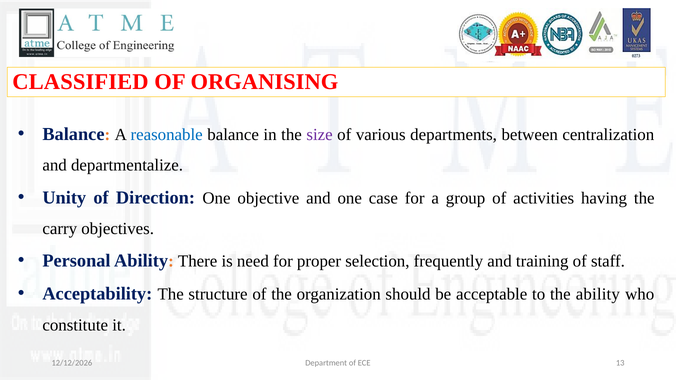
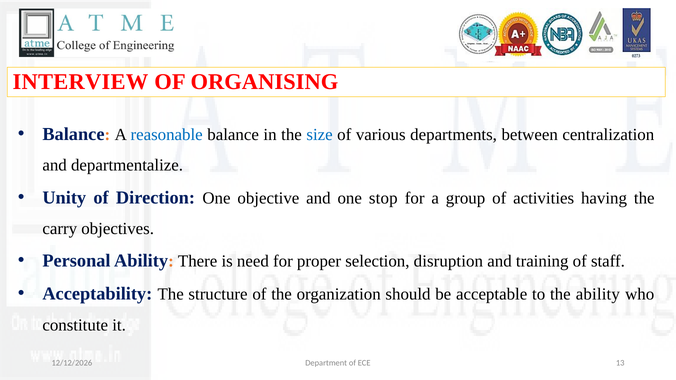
CLASSIFIED: CLASSIFIED -> INTERVIEW
size colour: purple -> blue
case: case -> stop
frequently: frequently -> disruption
